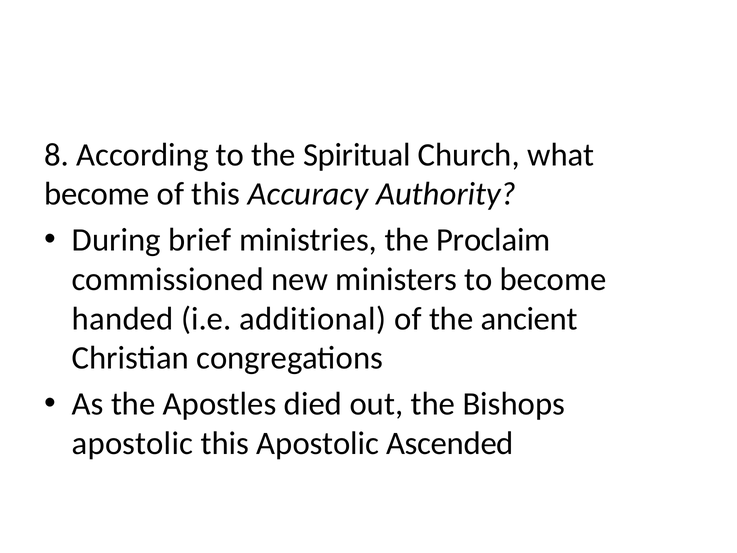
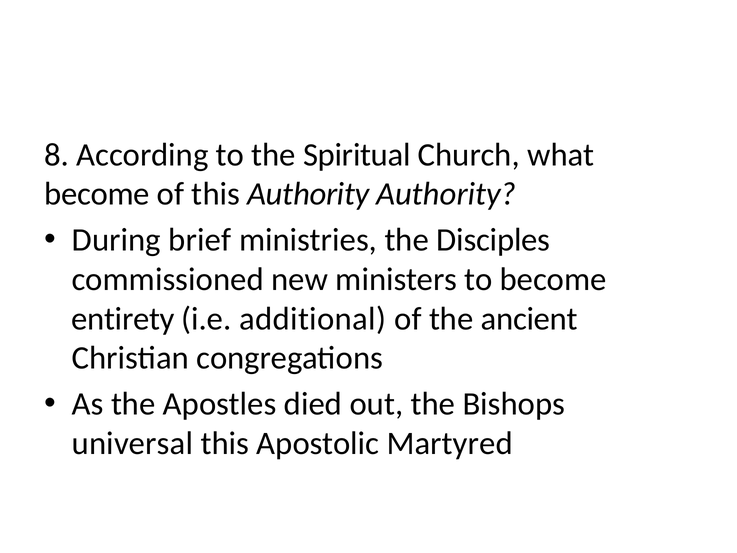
this Accuracy: Accuracy -> Authority
Proclaim: Proclaim -> Disciples
handed: handed -> entirety
apostolic at (132, 443): apostolic -> universal
Ascended: Ascended -> Martyred
